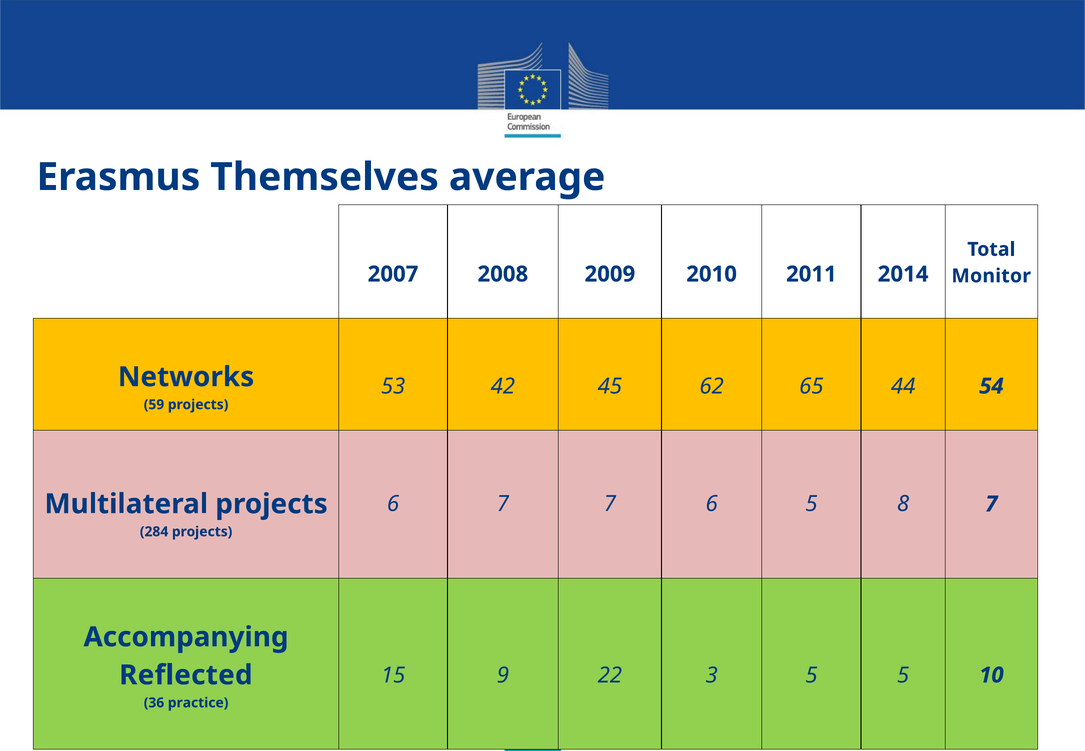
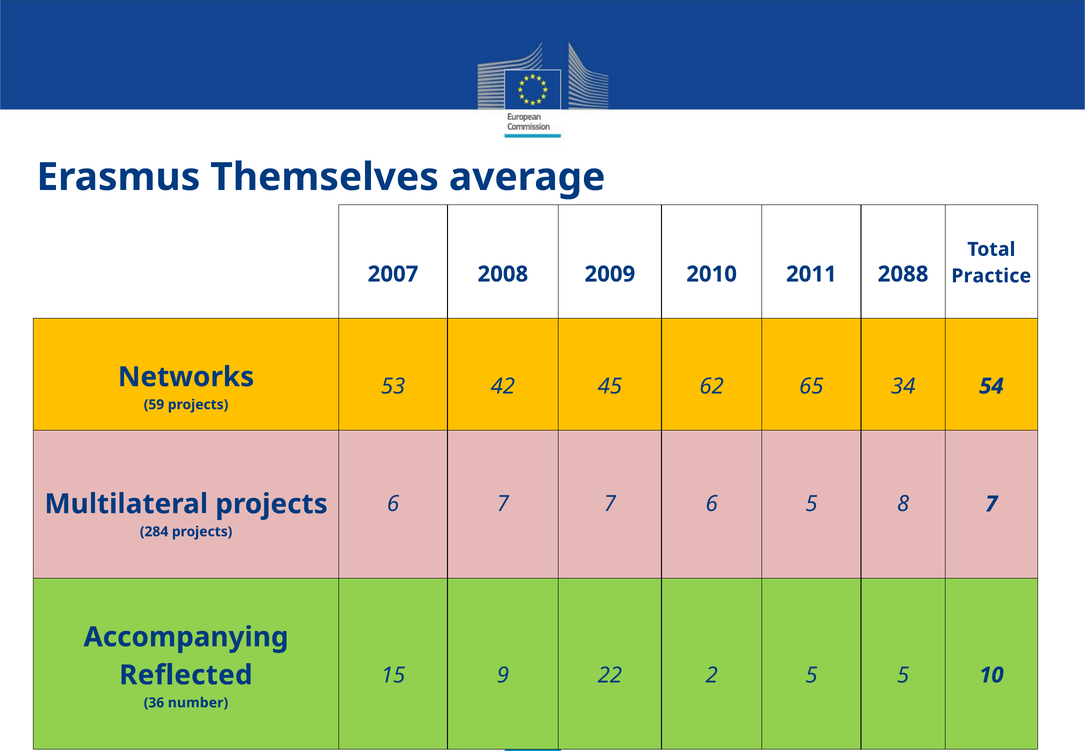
2014: 2014 -> 2088
Monitor: Monitor -> Practice
44: 44 -> 34
3: 3 -> 2
practice: practice -> number
